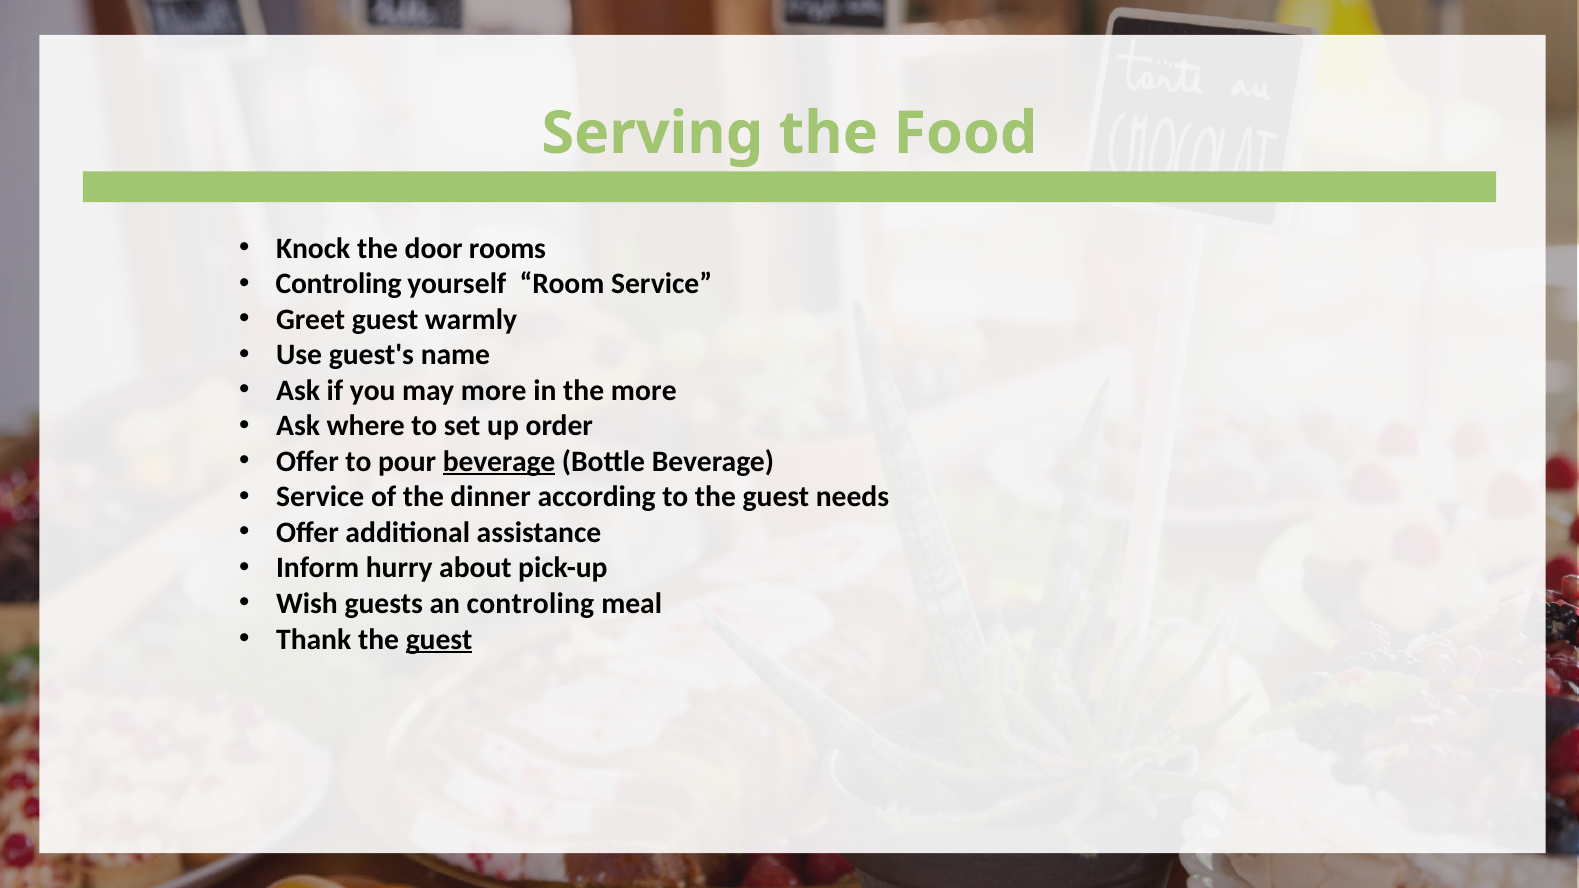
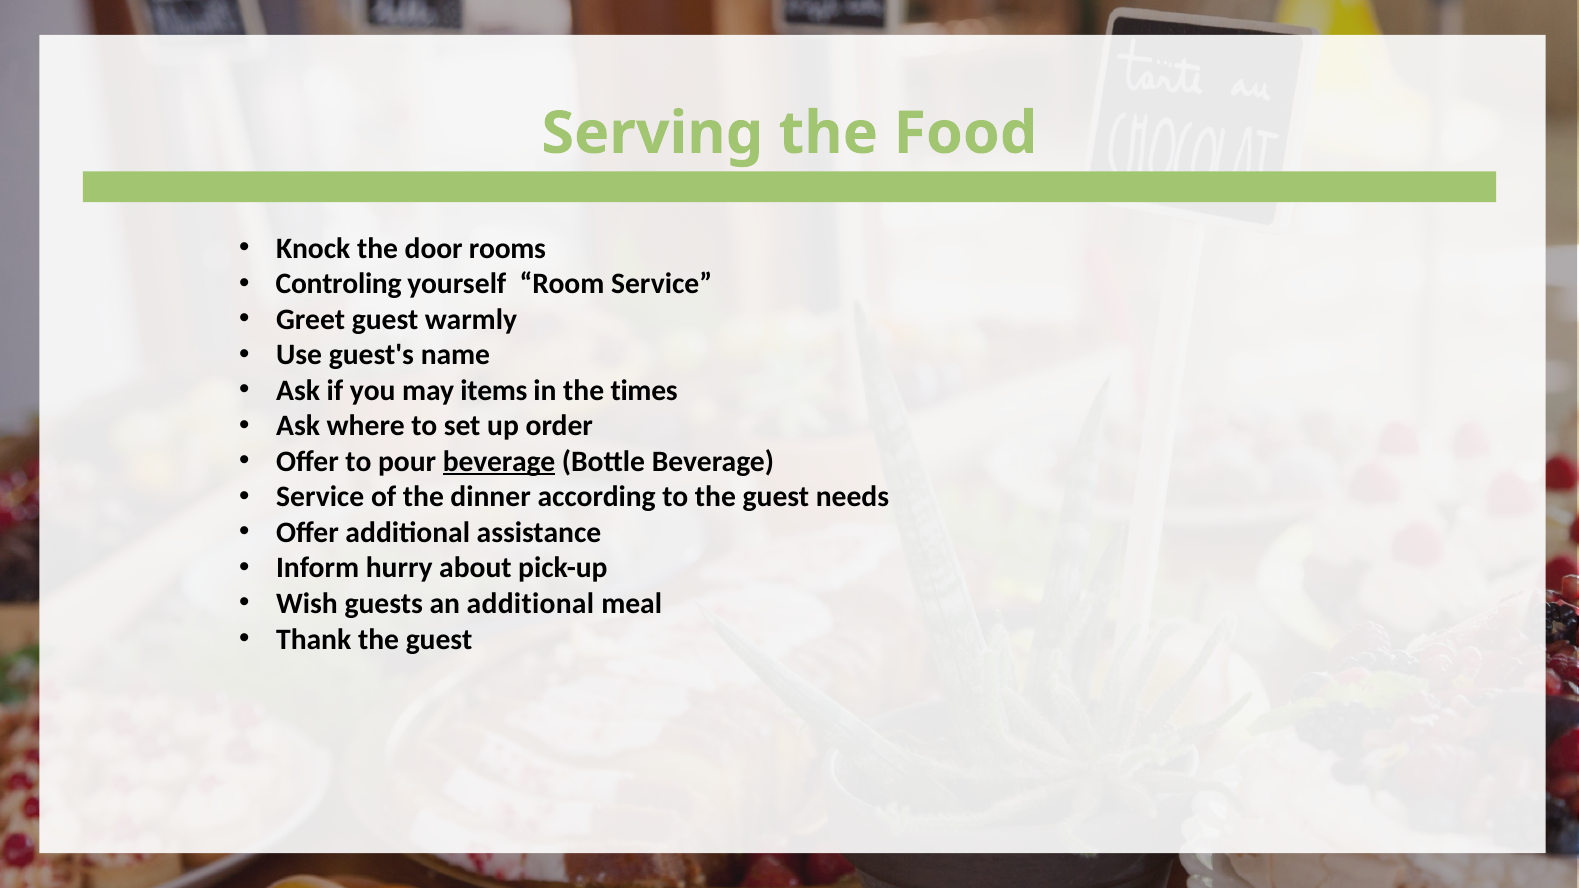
may more: more -> items
the more: more -> times
an controling: controling -> additional
guest at (439, 639) underline: present -> none
